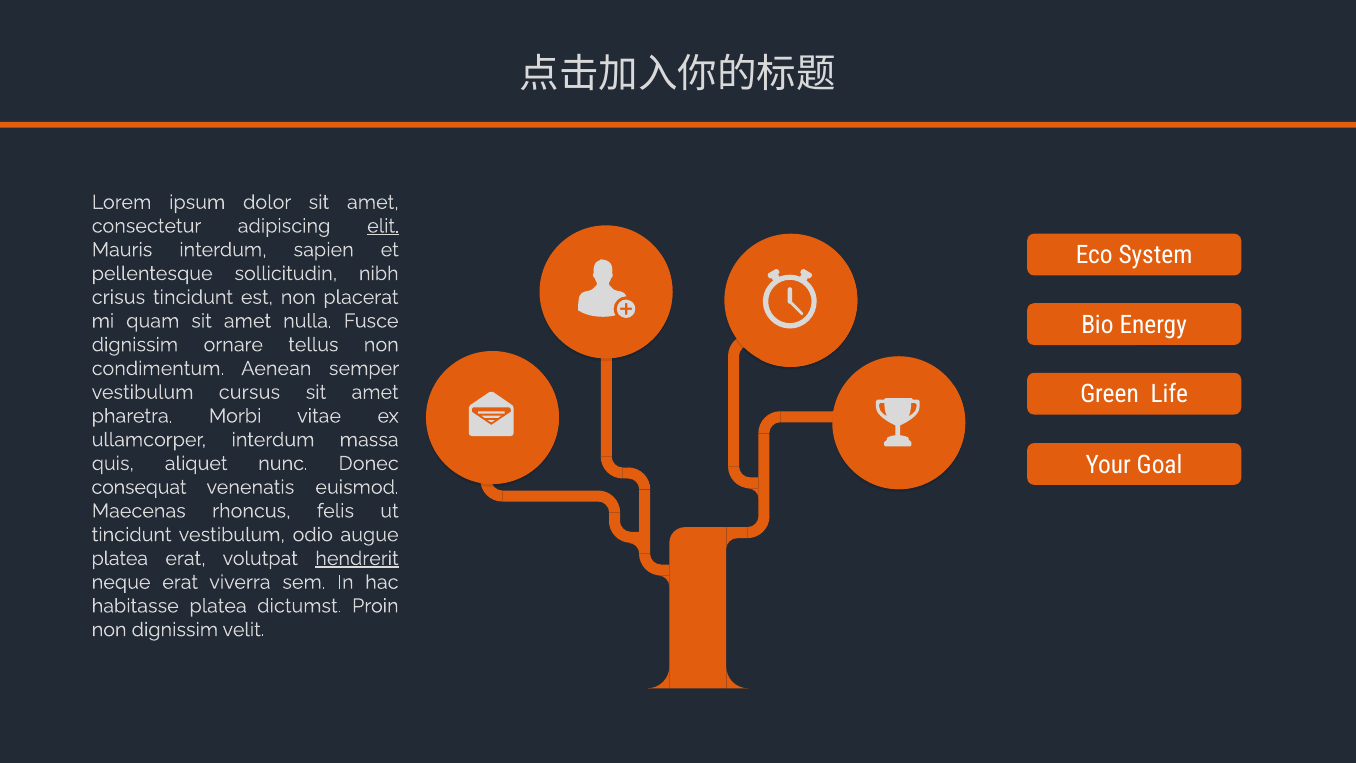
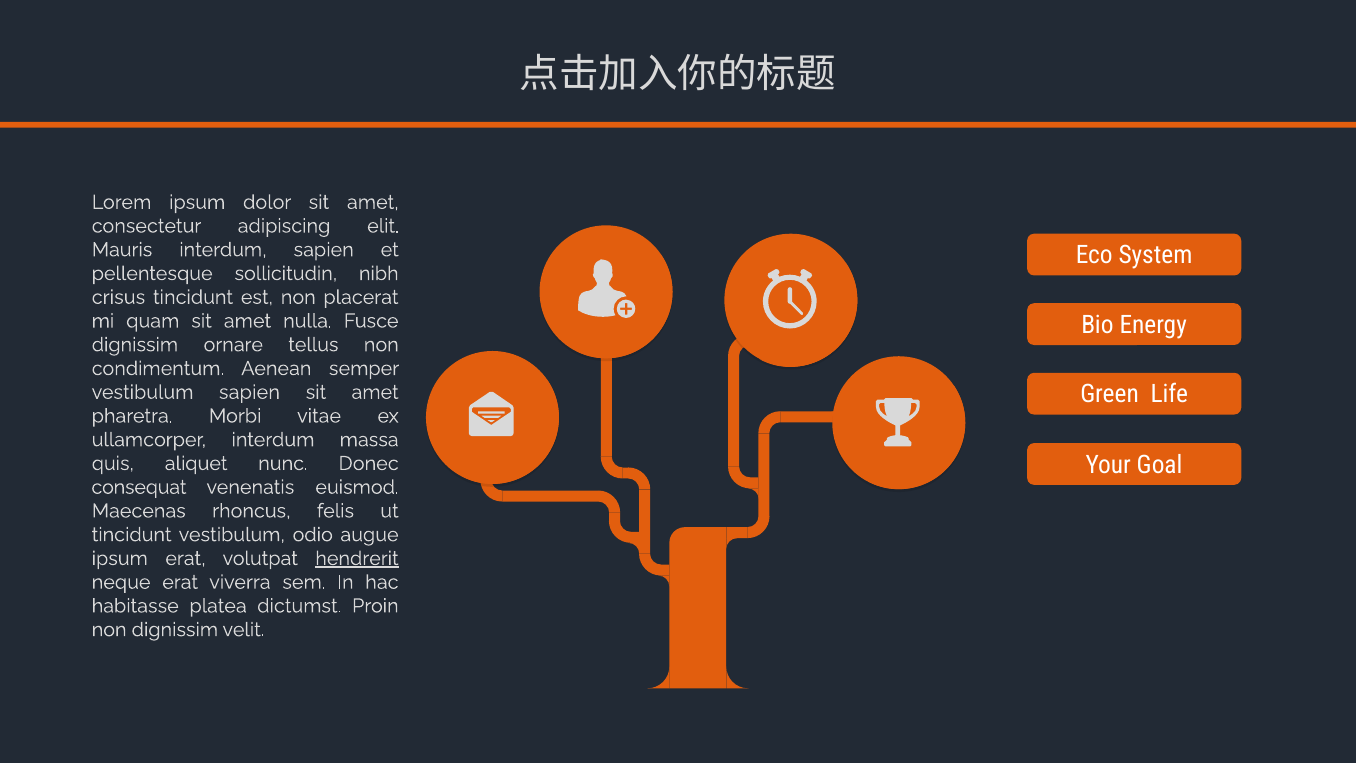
elit underline: present -> none
vestibulum cursus: cursus -> sapien
platea at (120, 558): platea -> ipsum
